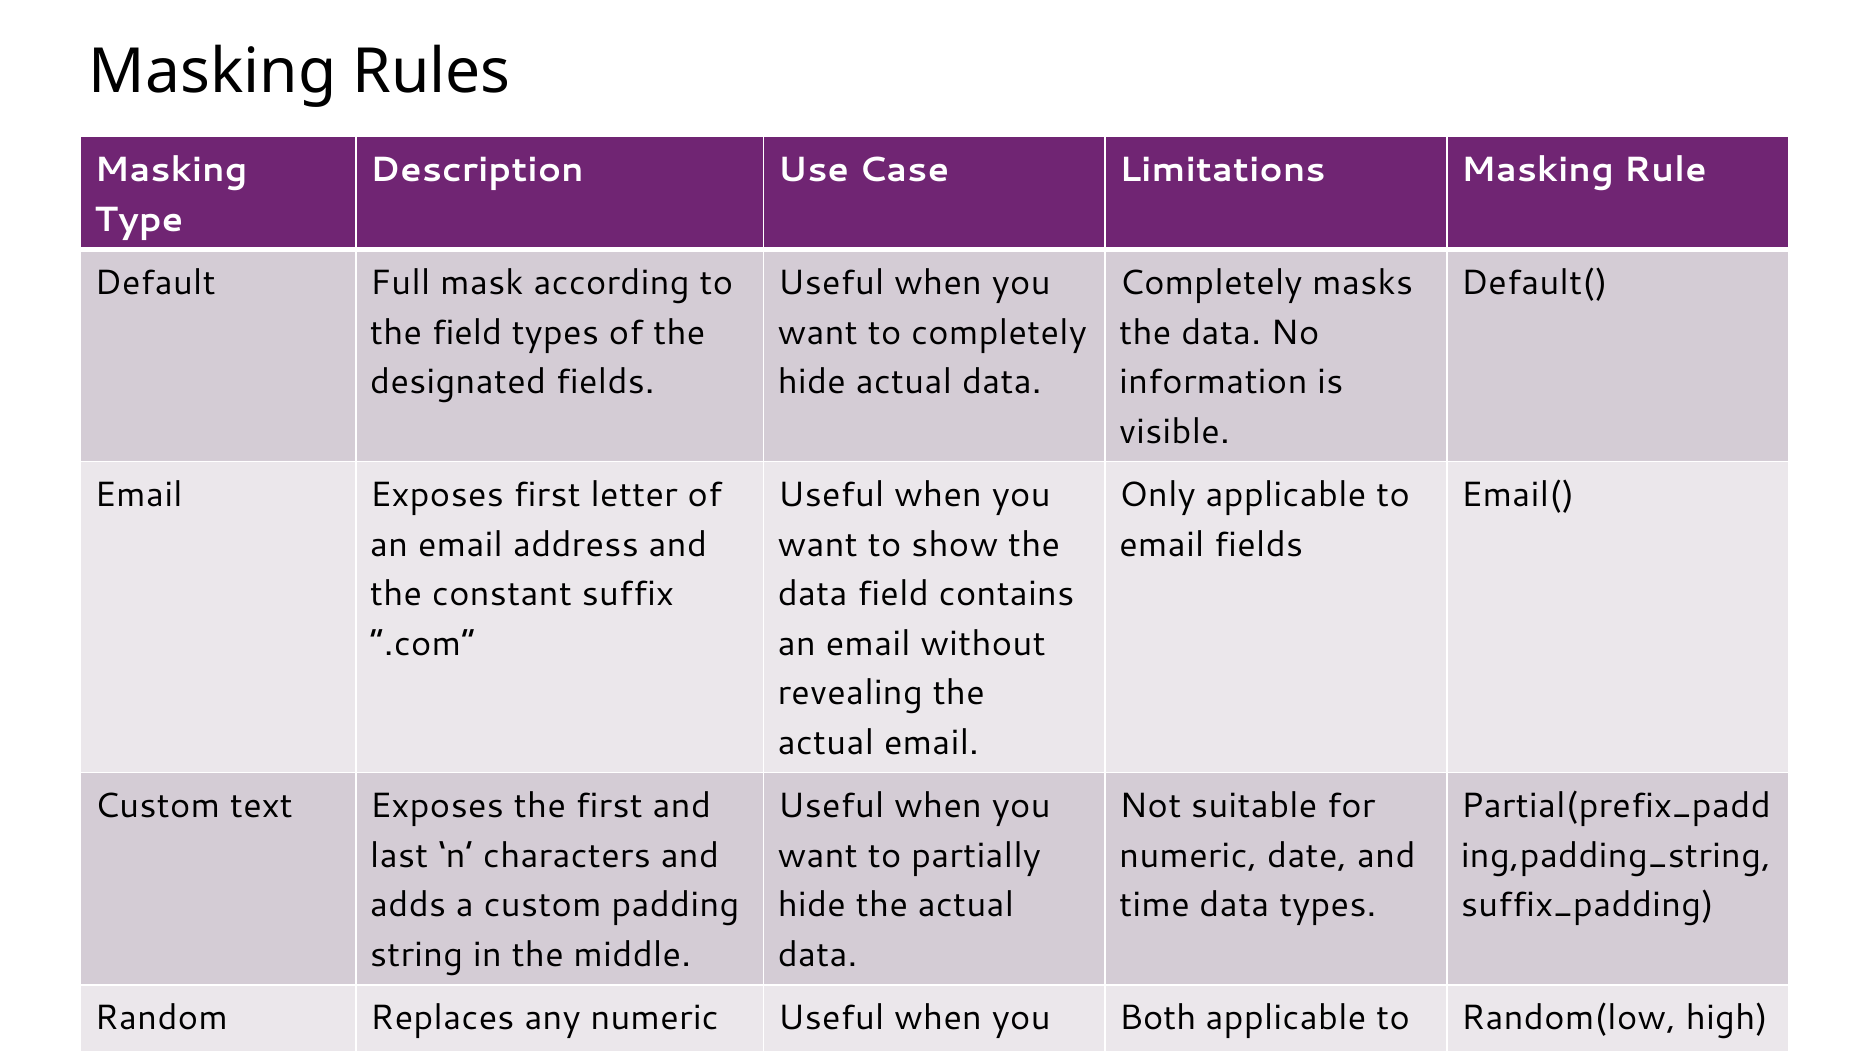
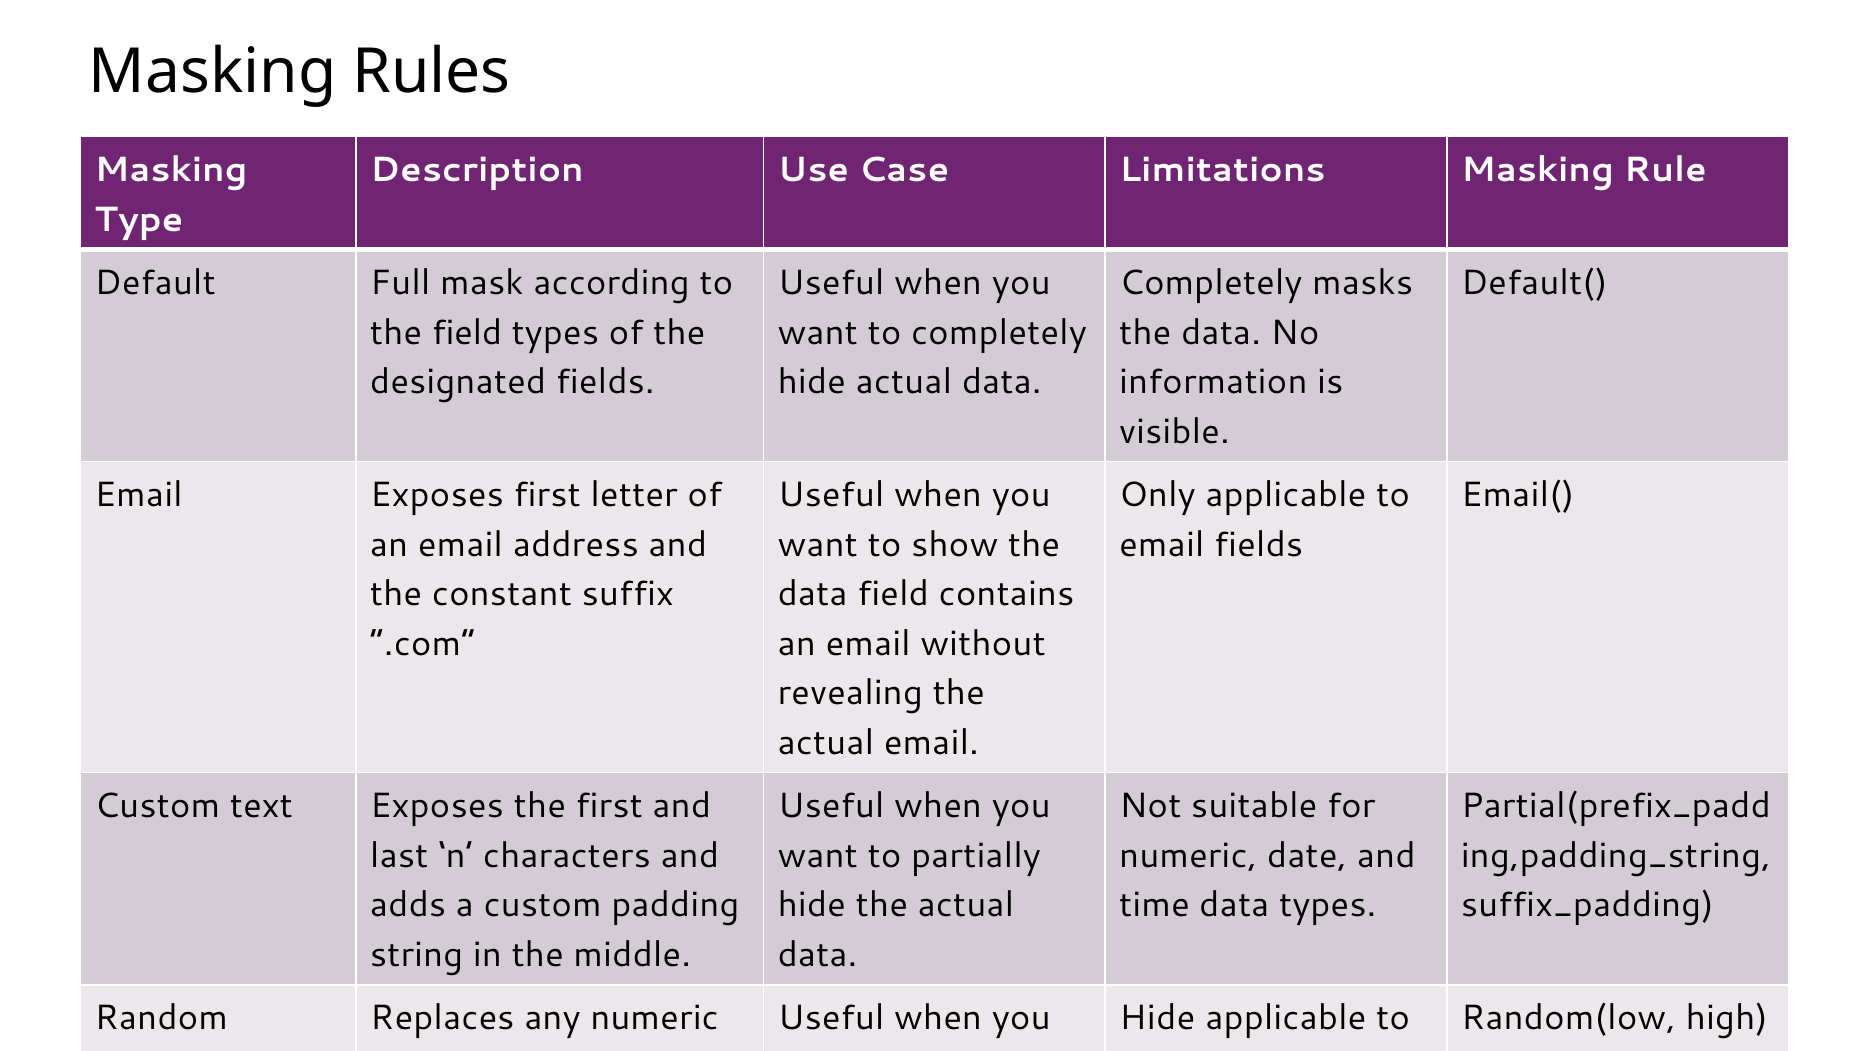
Both at (1158, 1019): Both -> Hide
